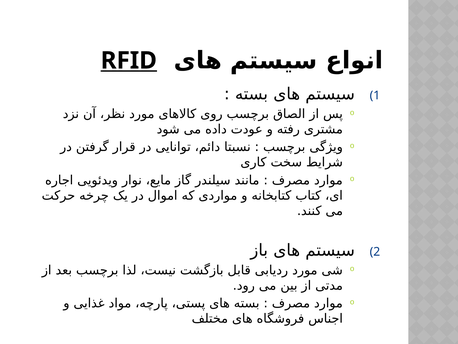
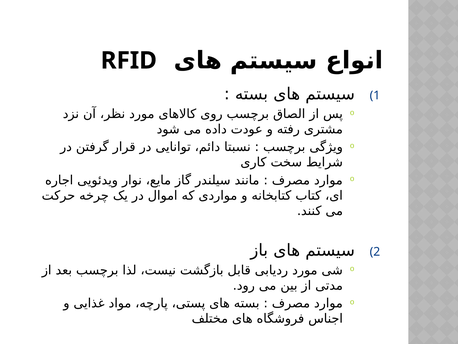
RFID underline: present -> none
